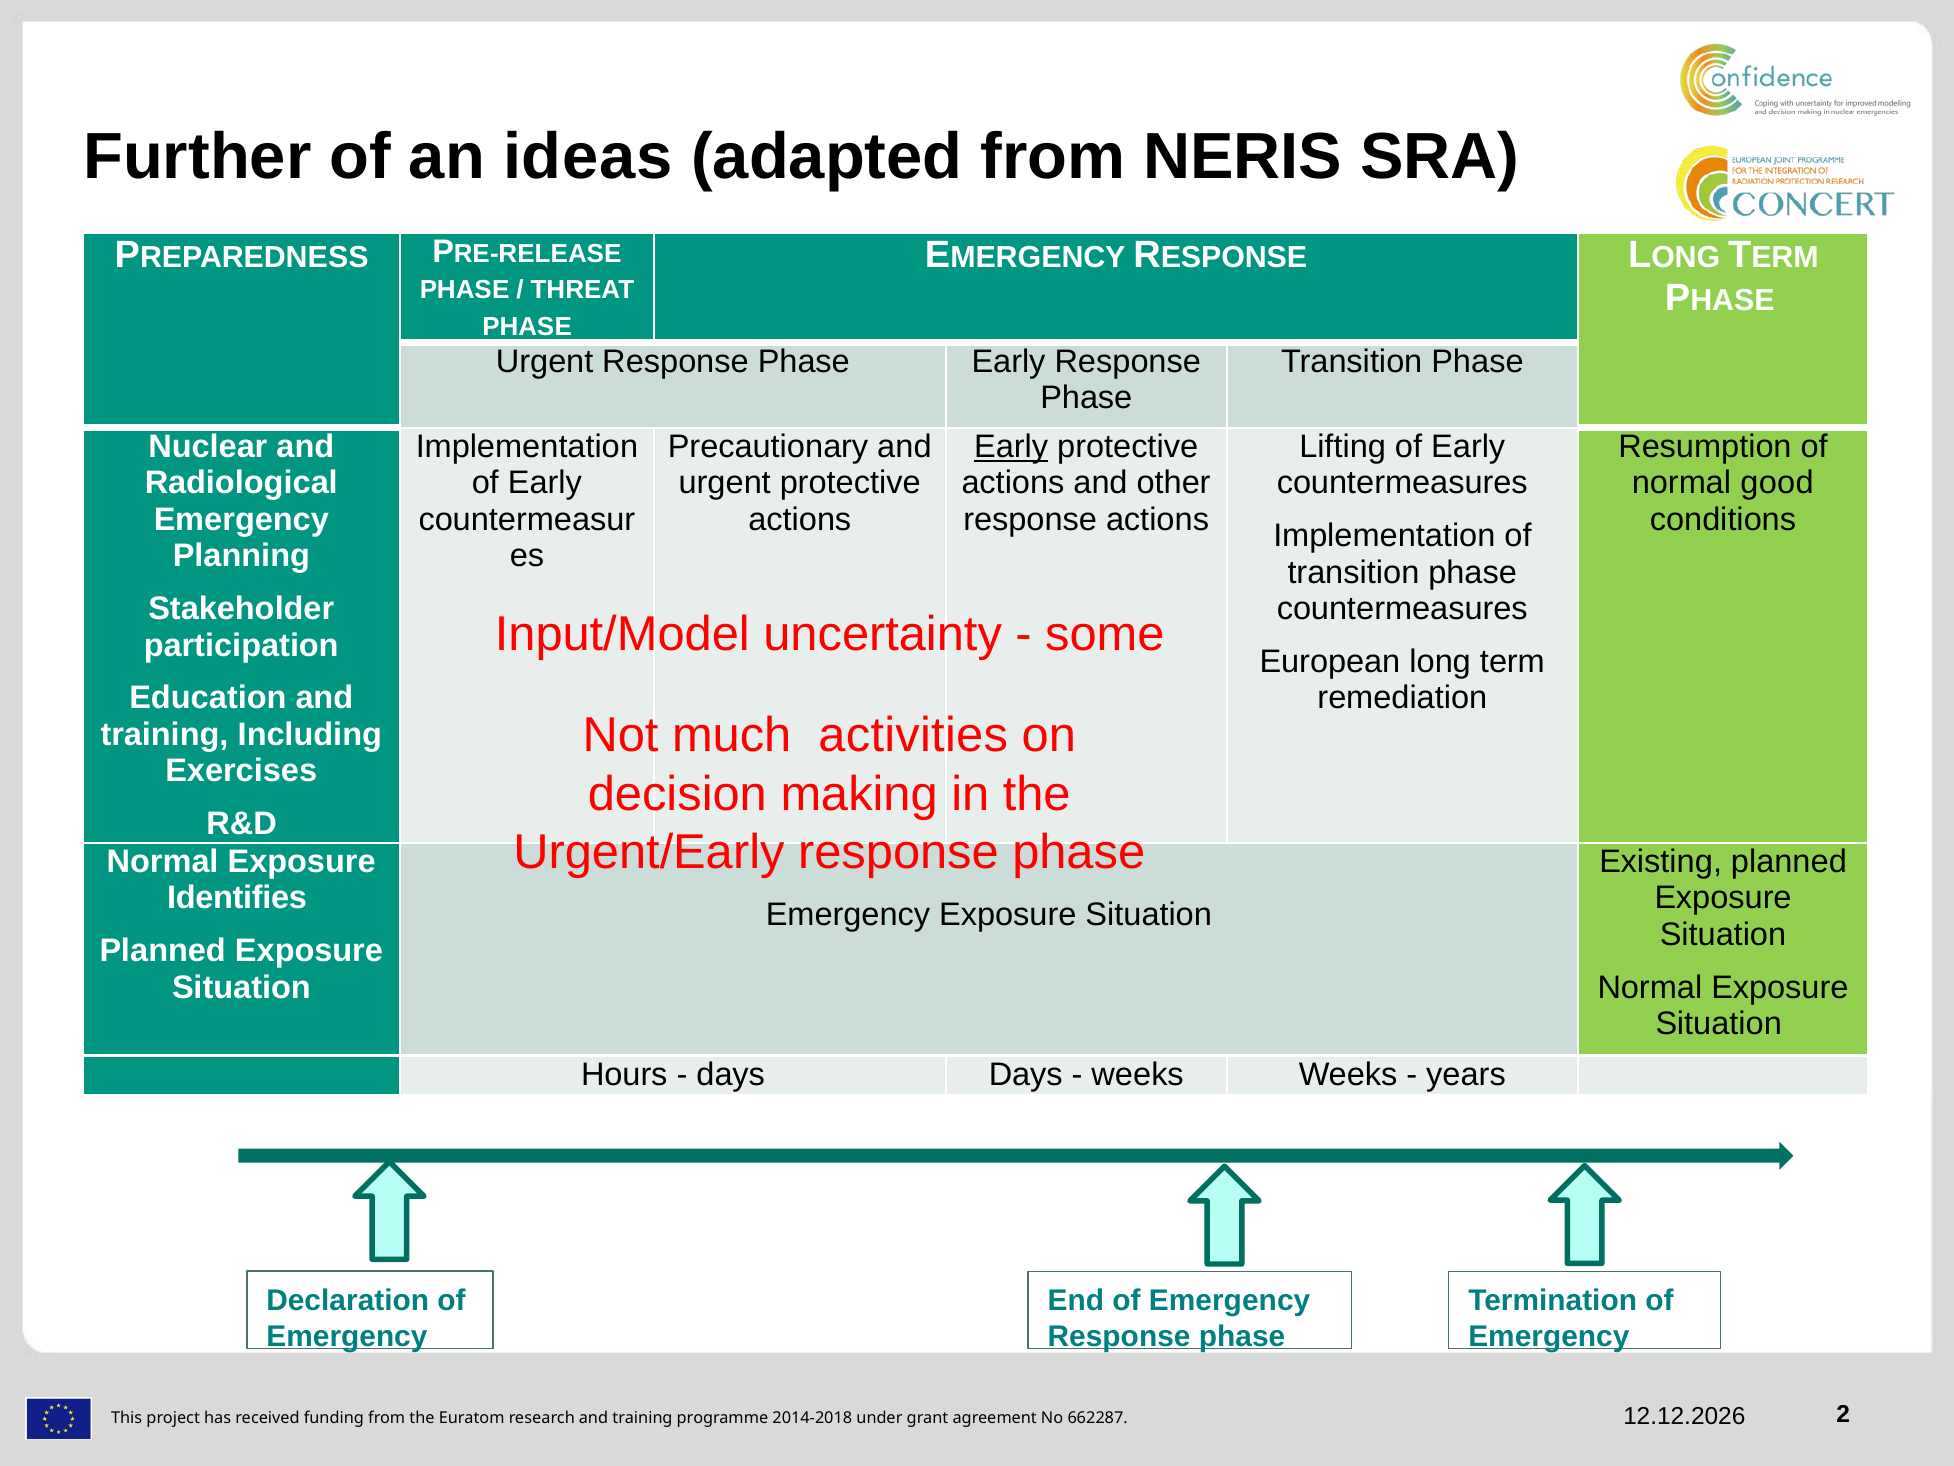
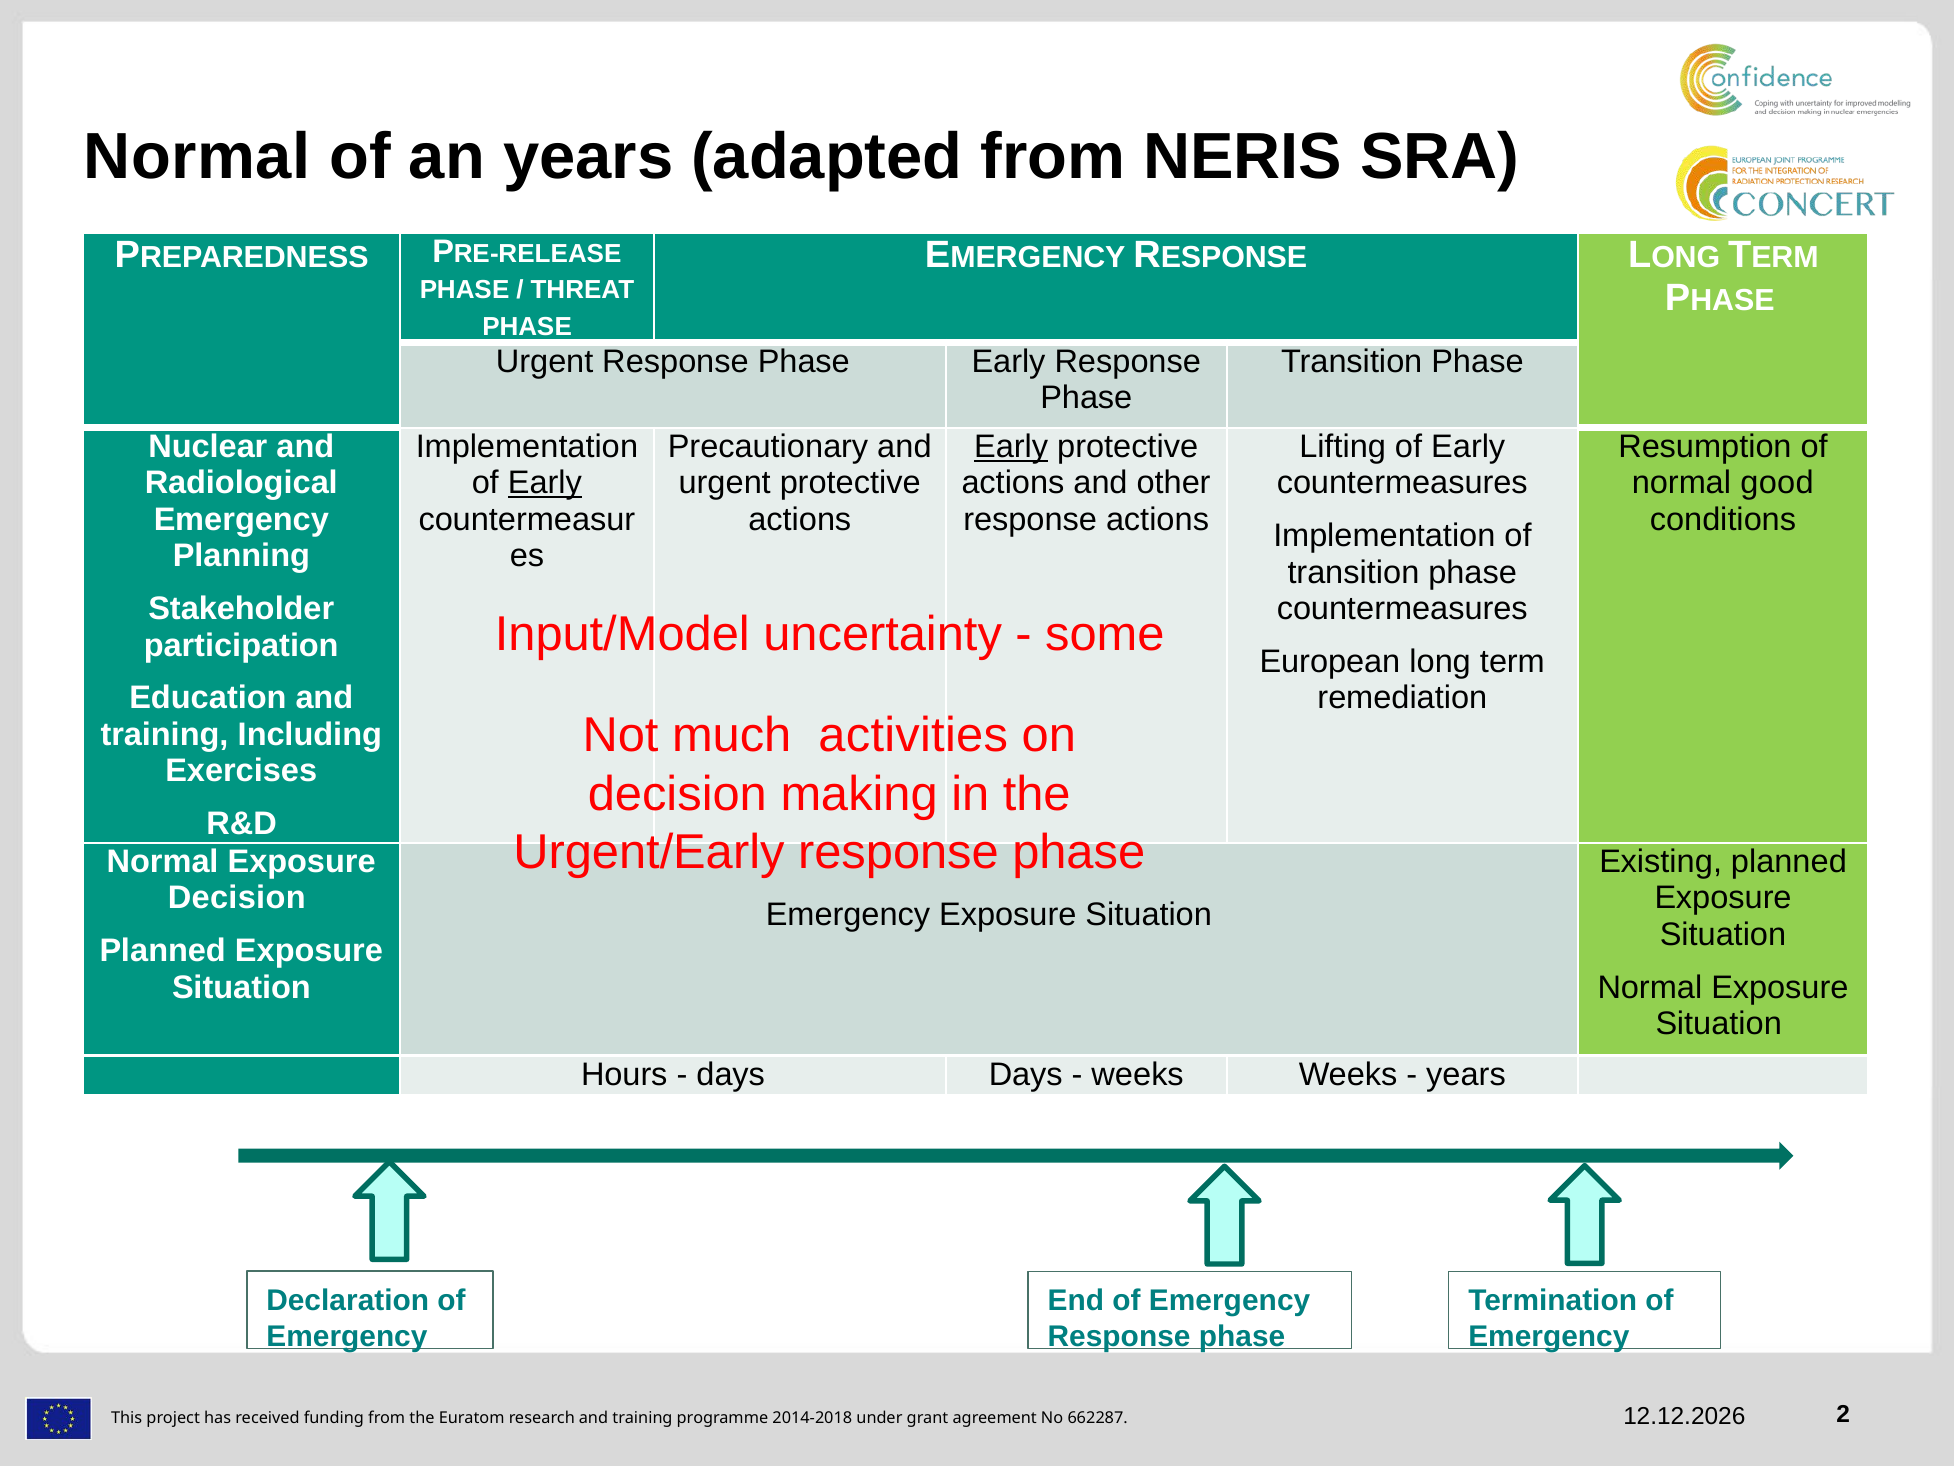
Further at (197, 157): Further -> Normal
an ideas: ideas -> years
Early at (545, 483) underline: none -> present
Identifies at (237, 898): Identifies -> Decision
